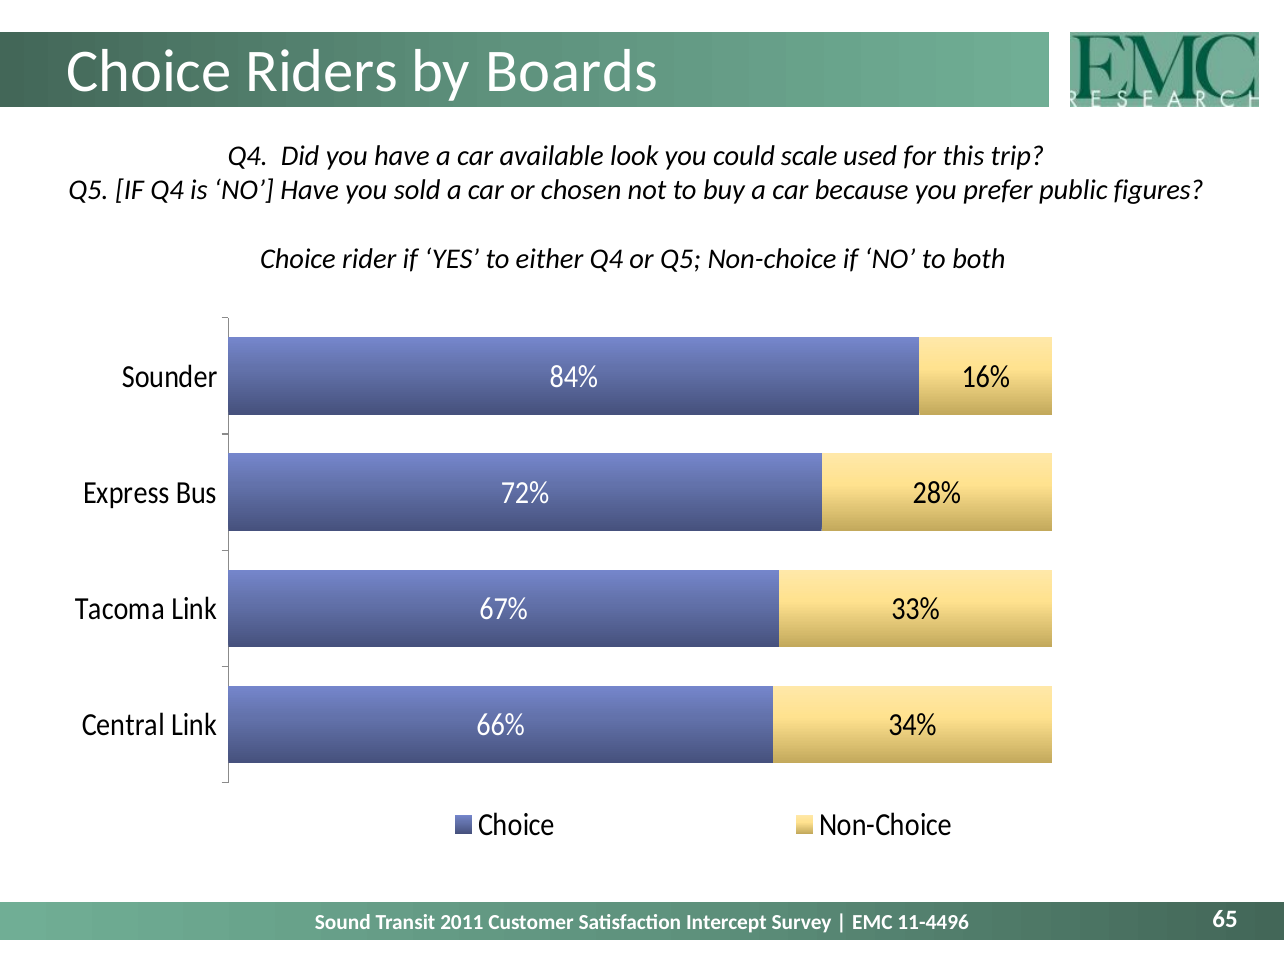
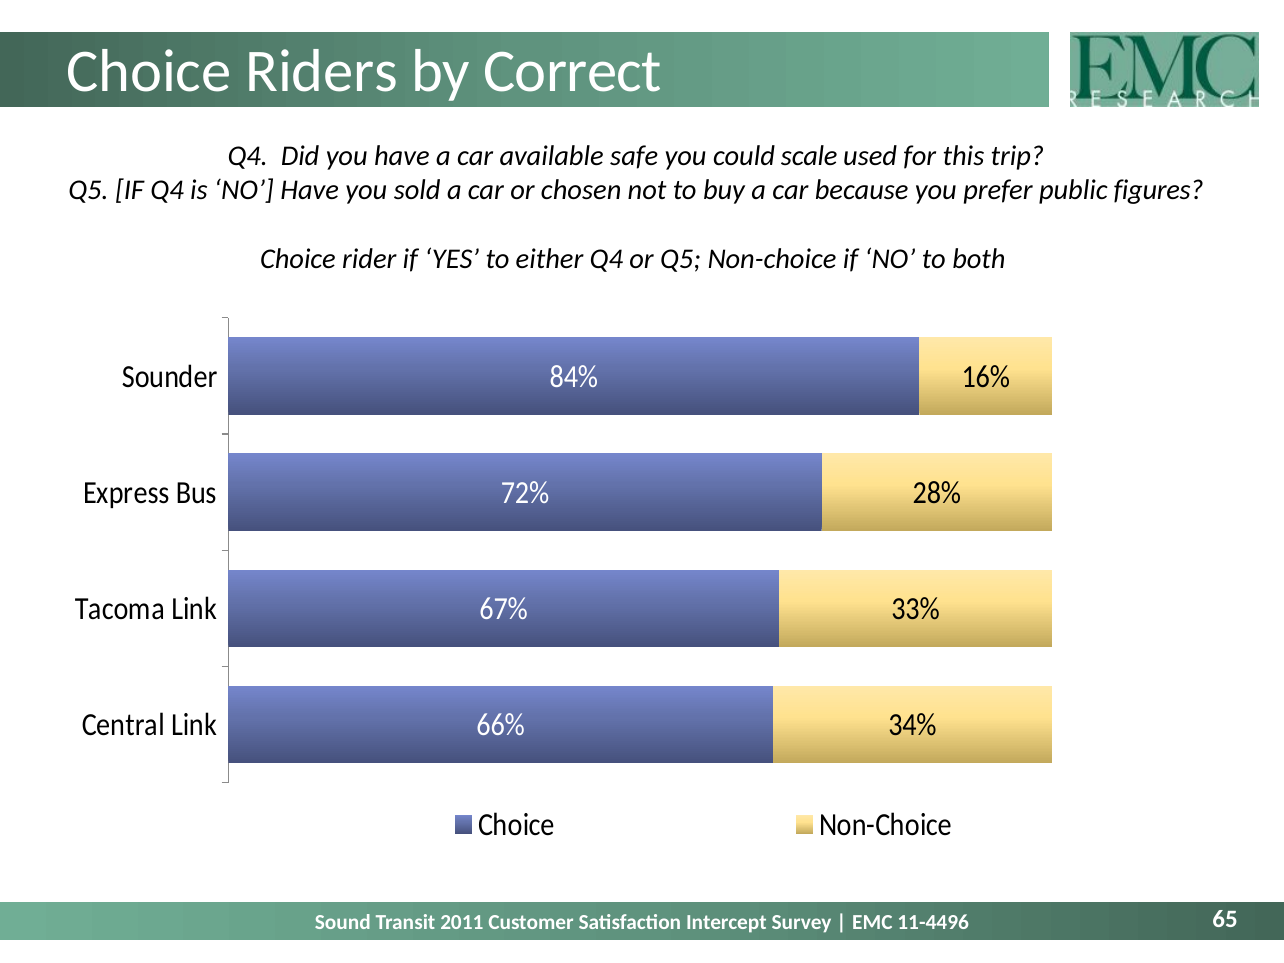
Boards: Boards -> Correct
look: look -> safe
